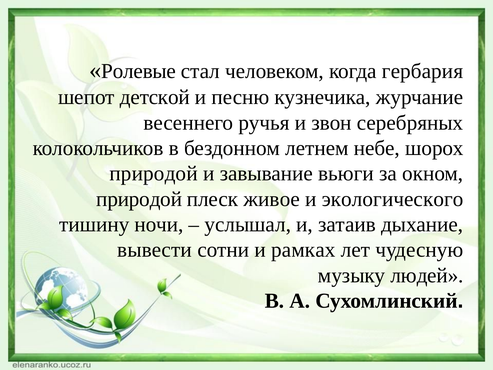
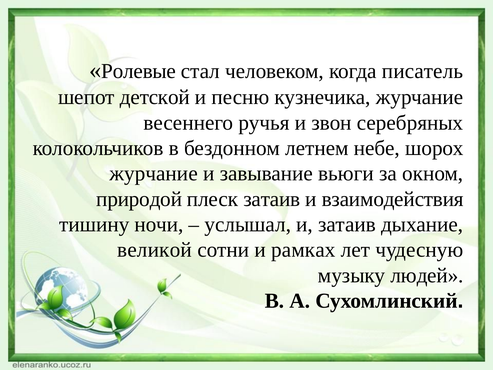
гербария: гербария -> писатель
природой at (154, 173): природой -> журчание
плеск живое: живое -> затаив
экологического: экологического -> взаимодействия
вывести: вывести -> великой
